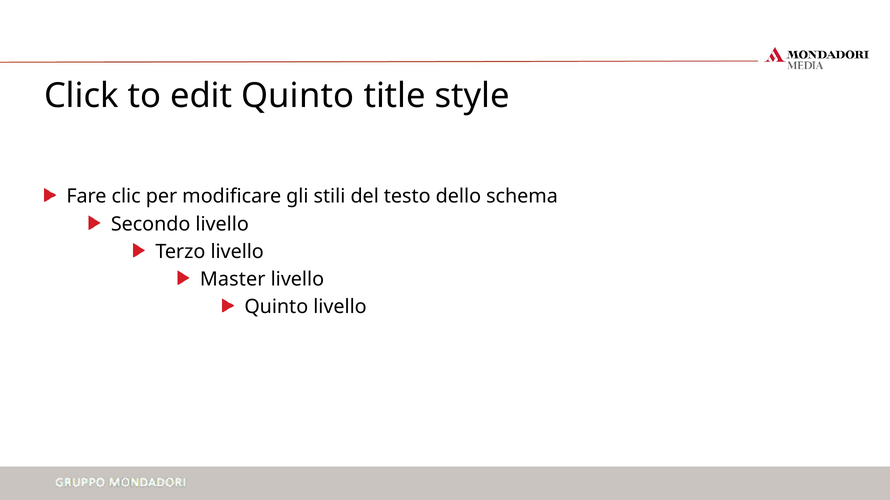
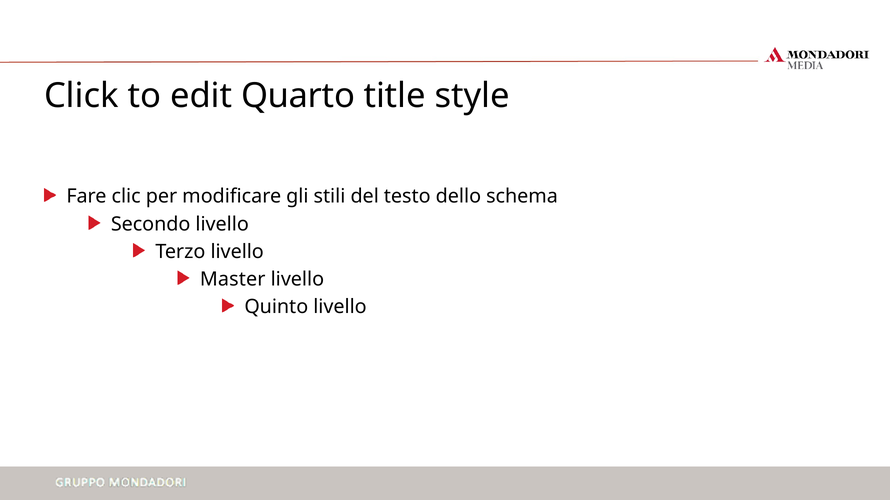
edit Quinto: Quinto -> Quarto
